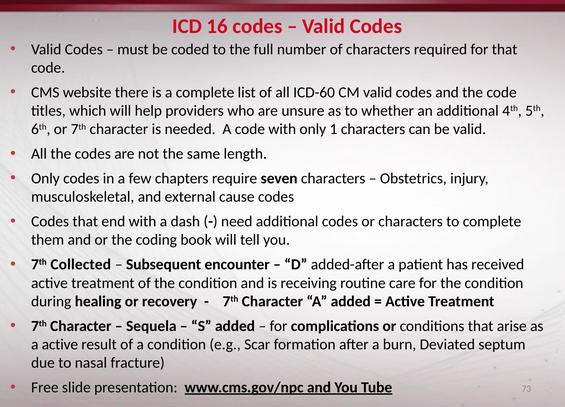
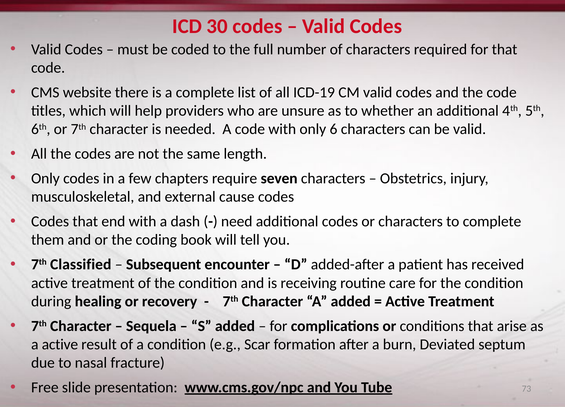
16: 16 -> 30
ICD-60: ICD-60 -> ICD-19
1: 1 -> 6
Collected: Collected -> Classified
